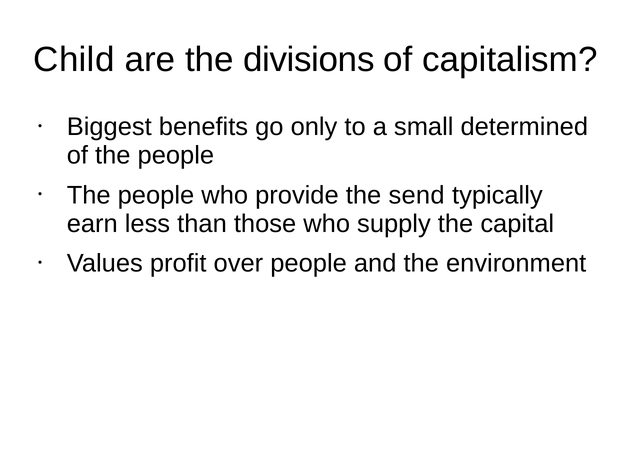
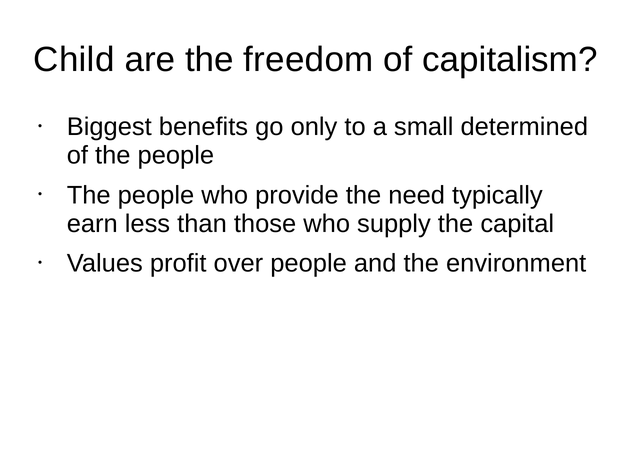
divisions: divisions -> freedom
send: send -> need
